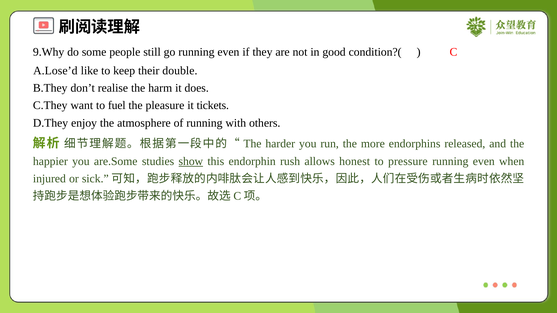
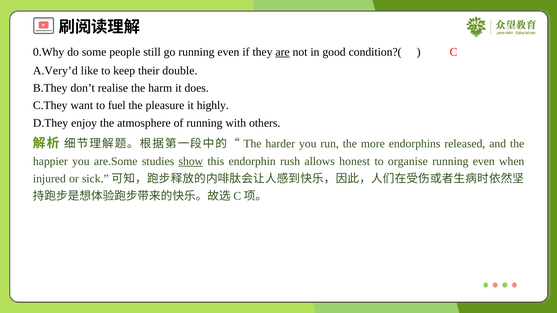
9.Why: 9.Why -> 0.Why
are underline: none -> present
A.Lose’d: A.Lose’d -> A.Very’d
tickets: tickets -> highly
pressure: pressure -> organise
